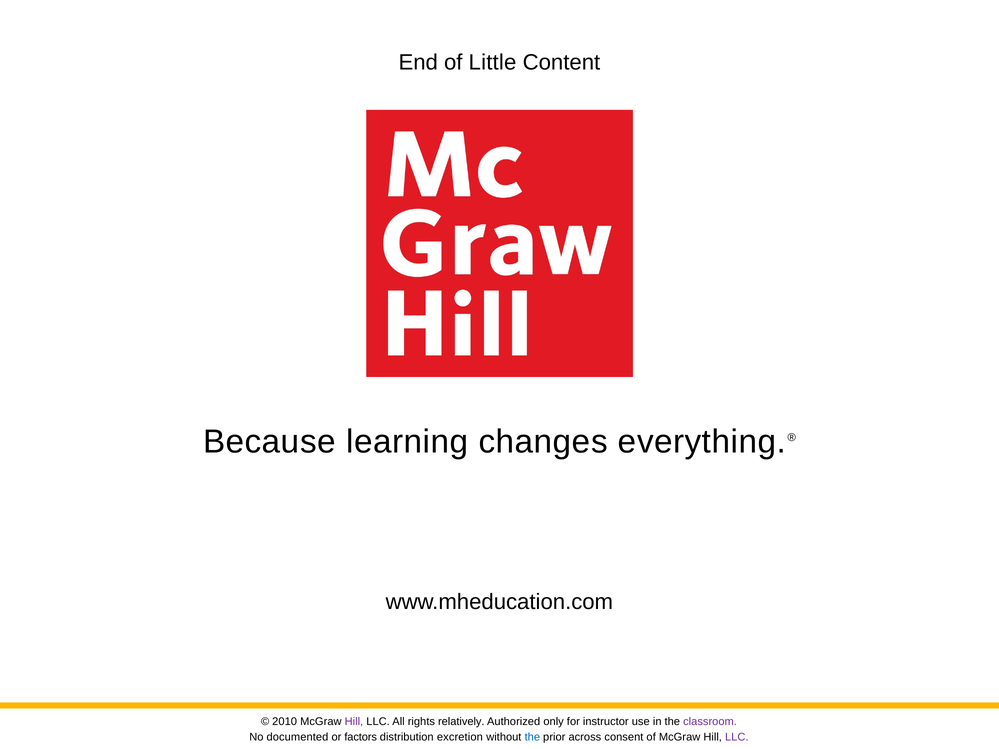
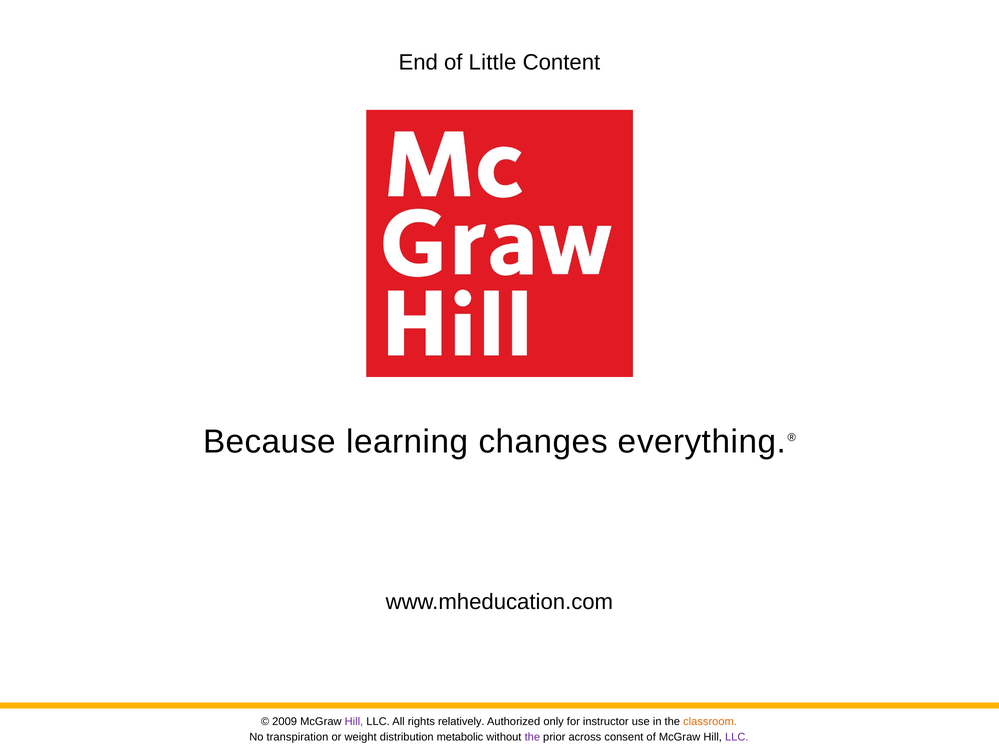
2010: 2010 -> 2009
classroom colour: purple -> orange
documented: documented -> transpiration
factors: factors -> weight
excretion: excretion -> metabolic
the at (532, 737) colour: blue -> purple
